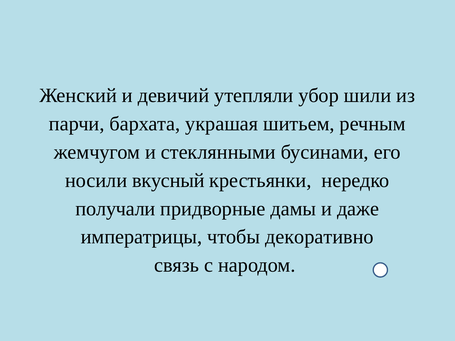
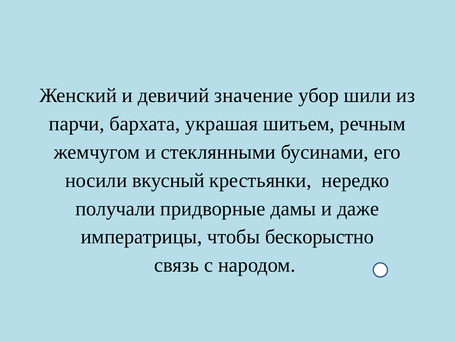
утепляли: утепляли -> значение
декоративно: декоративно -> бескорыстно
